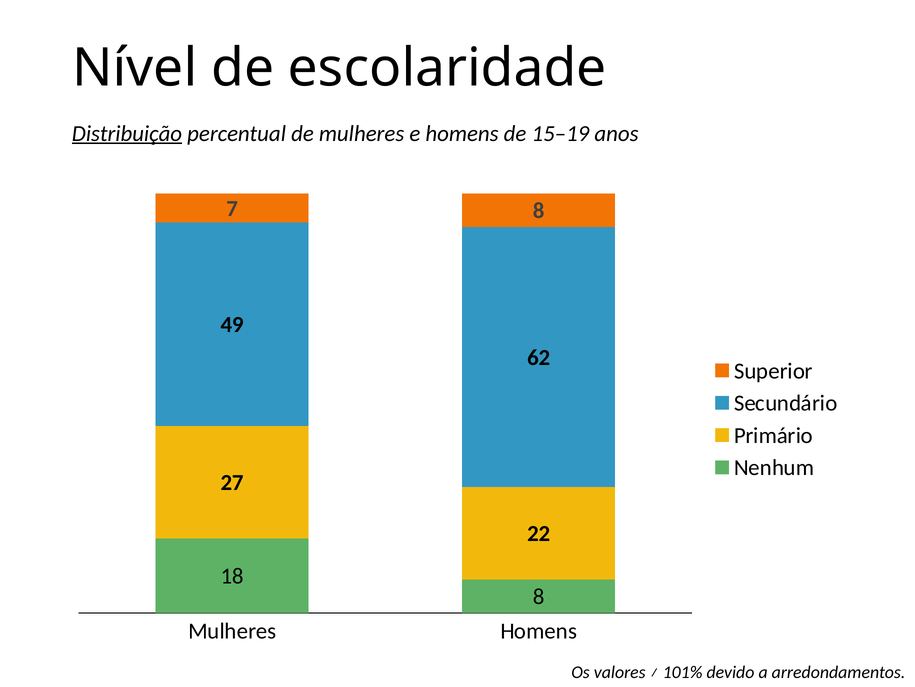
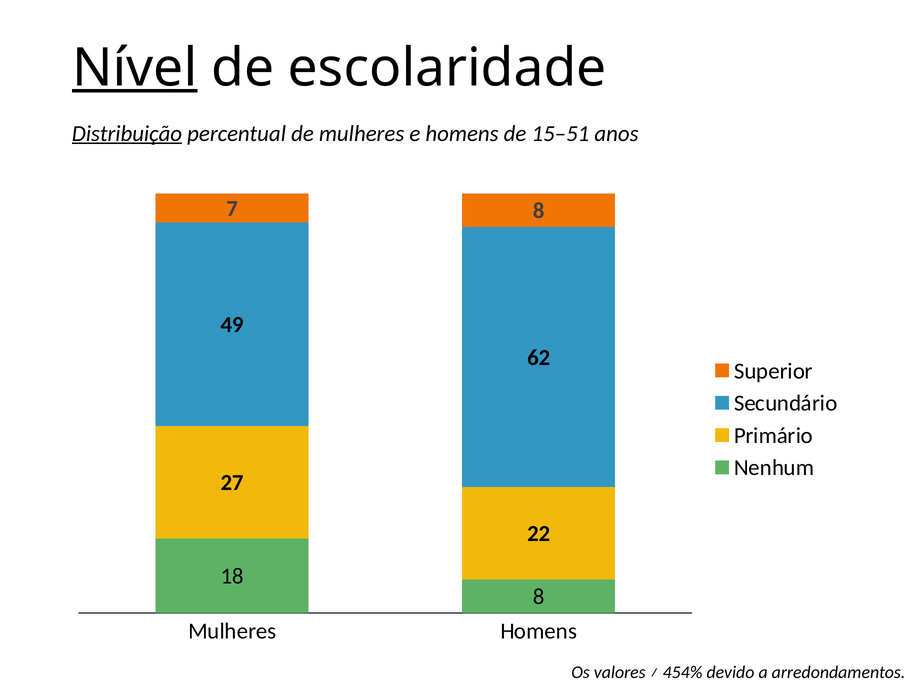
Nível underline: none -> present
15–19: 15–19 -> 15–51
101%: 101% -> 454%
